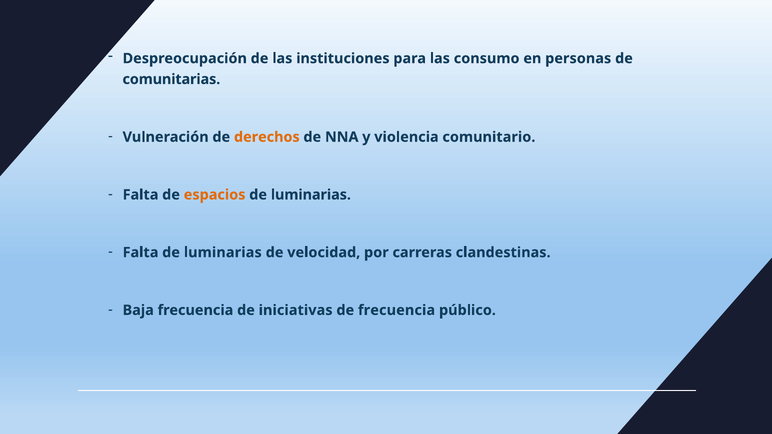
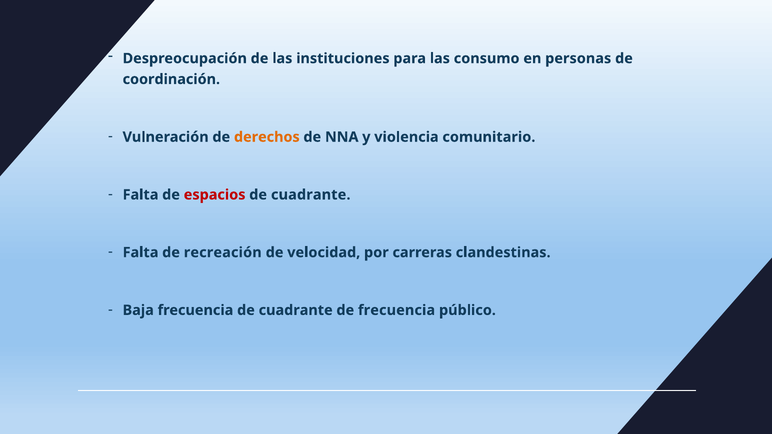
comunitarias: comunitarias -> coordinación
espacios colour: orange -> red
luminarias at (311, 195): luminarias -> cuadrante
Falta de luminarias: luminarias -> recreación
frecuencia de iniciativas: iniciativas -> cuadrante
